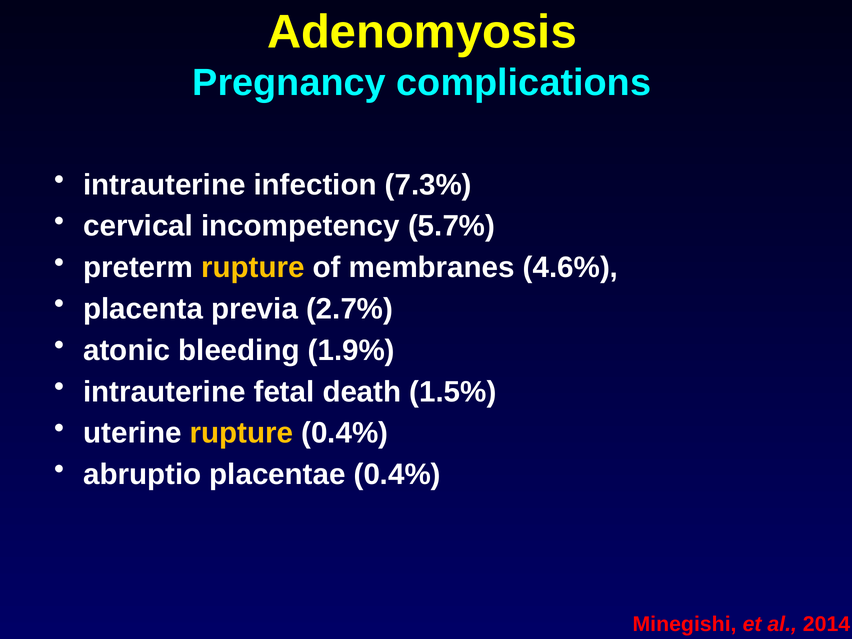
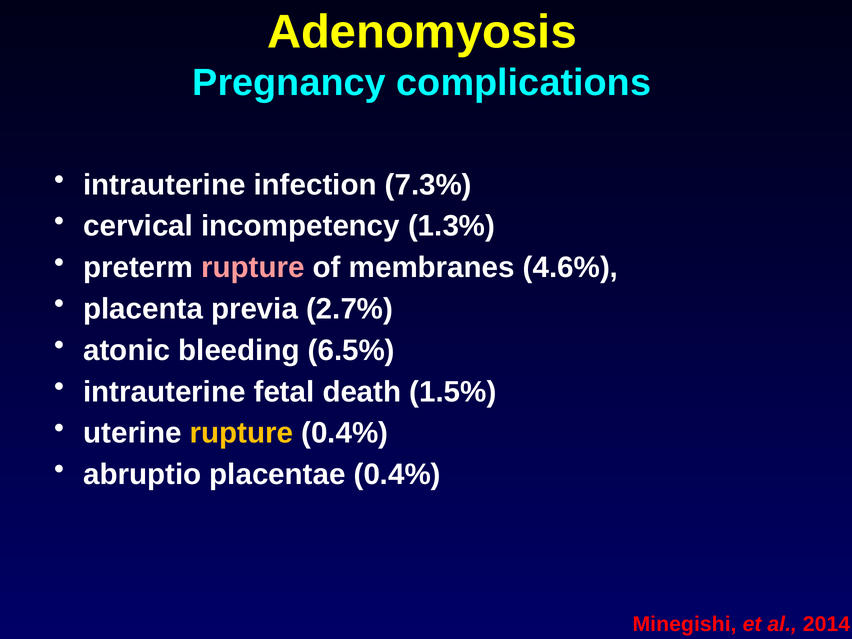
5.7%: 5.7% -> 1.3%
rupture at (253, 268) colour: yellow -> pink
1.9%: 1.9% -> 6.5%
